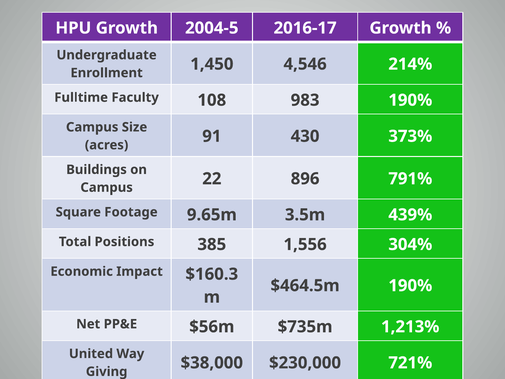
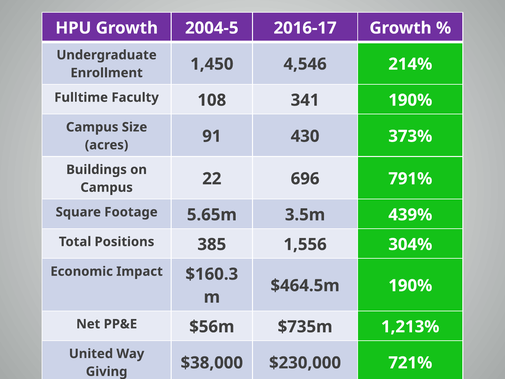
983: 983 -> 341
896: 896 -> 696
9.65m: 9.65m -> 5.65m
